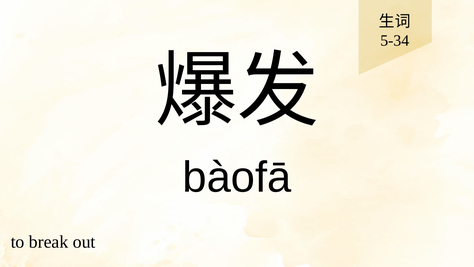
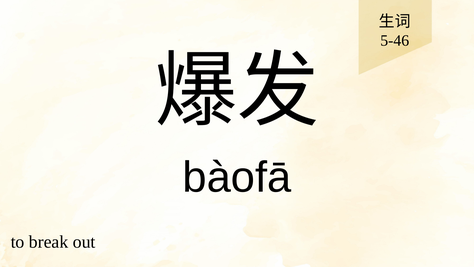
5-34: 5-34 -> 5-46
